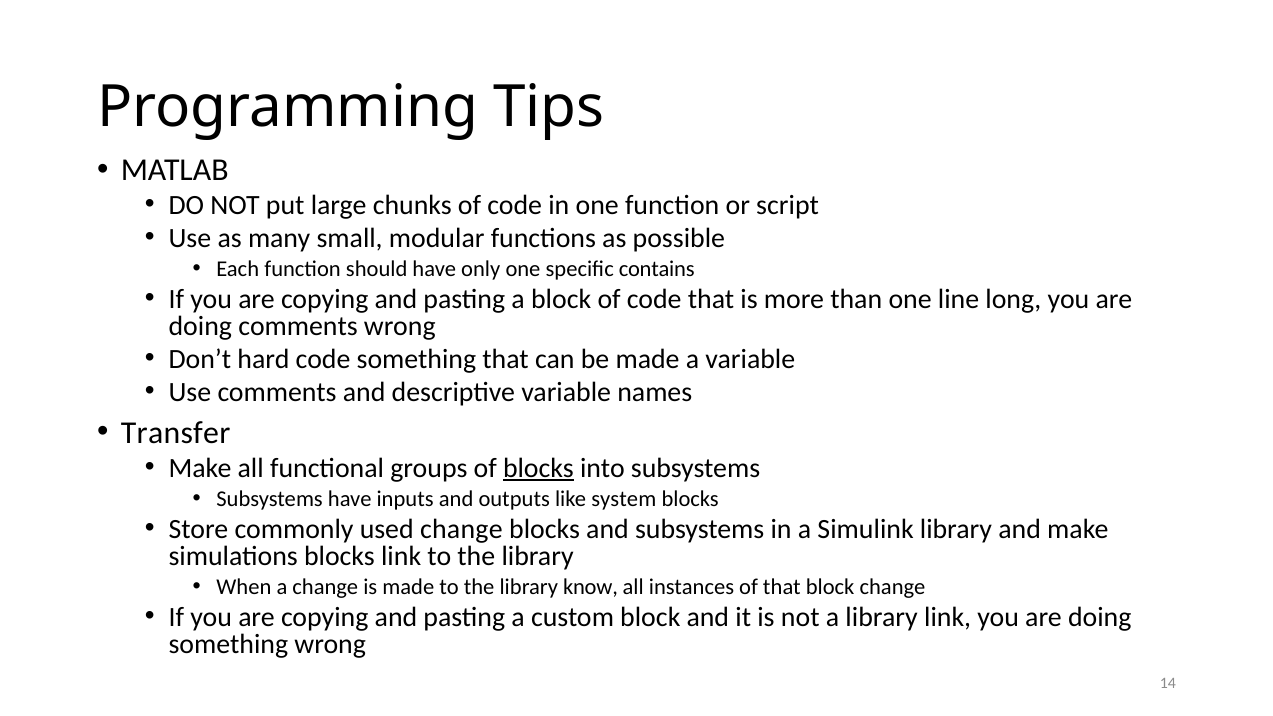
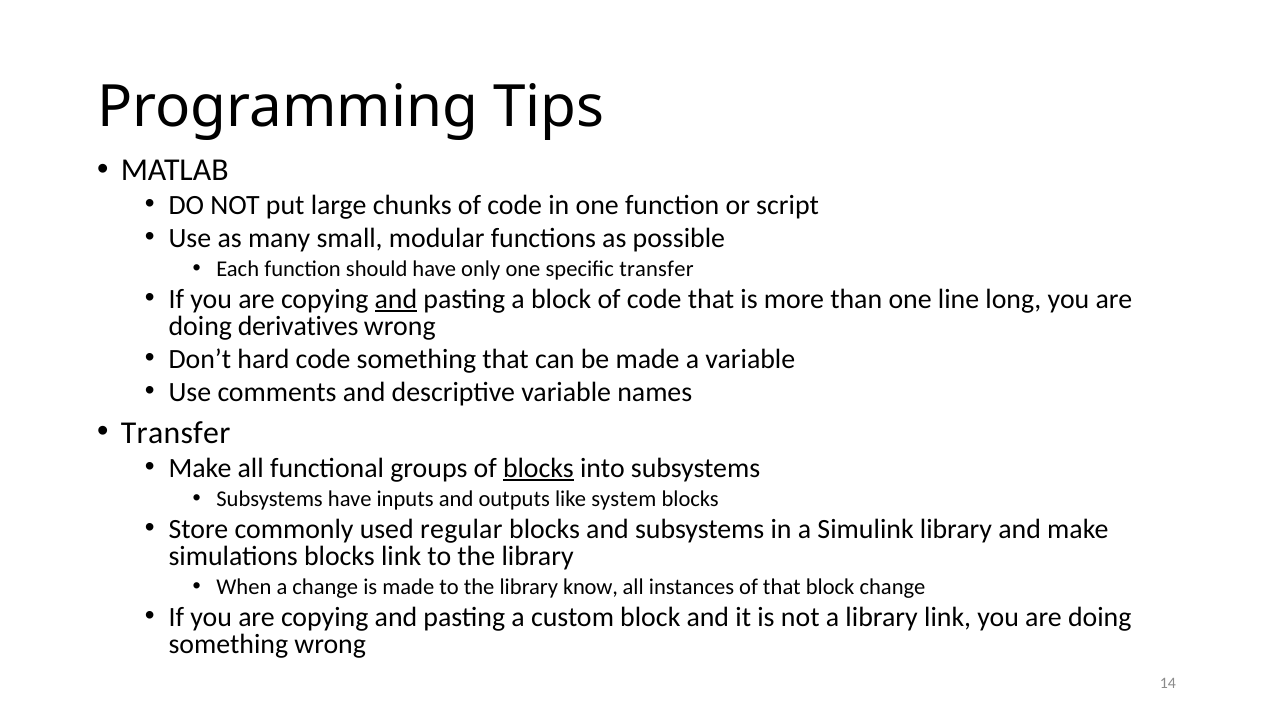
specific contains: contains -> transfer
and at (396, 299) underline: none -> present
doing comments: comments -> derivatives
used change: change -> regular
